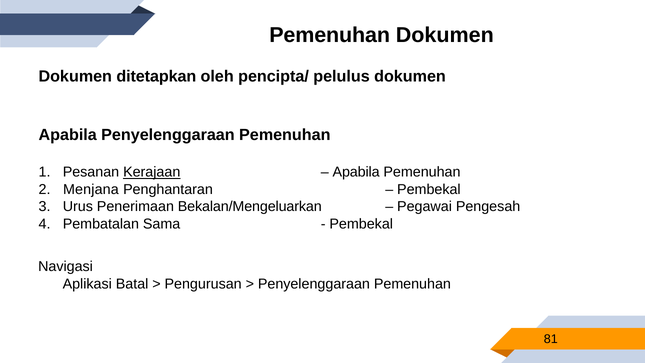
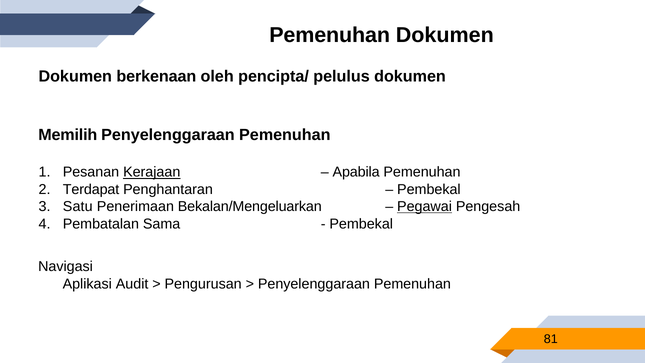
ditetapkan: ditetapkan -> berkenaan
Apabila at (68, 135): Apabila -> Memilih
Menjana: Menjana -> Terdapat
Urus: Urus -> Satu
Pegawai underline: none -> present
Batal: Batal -> Audit
